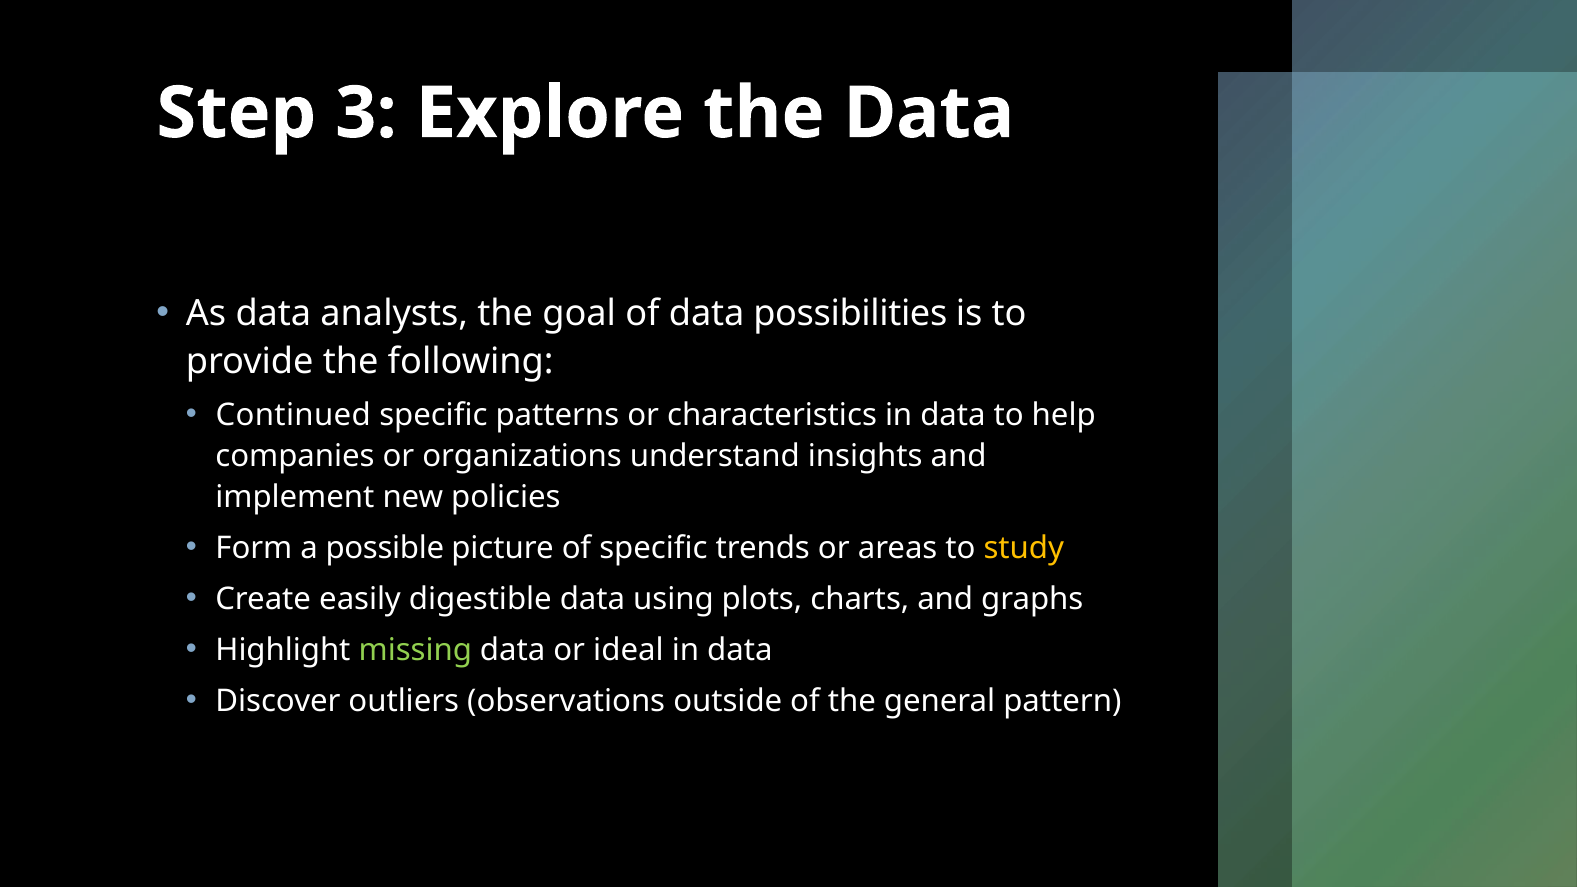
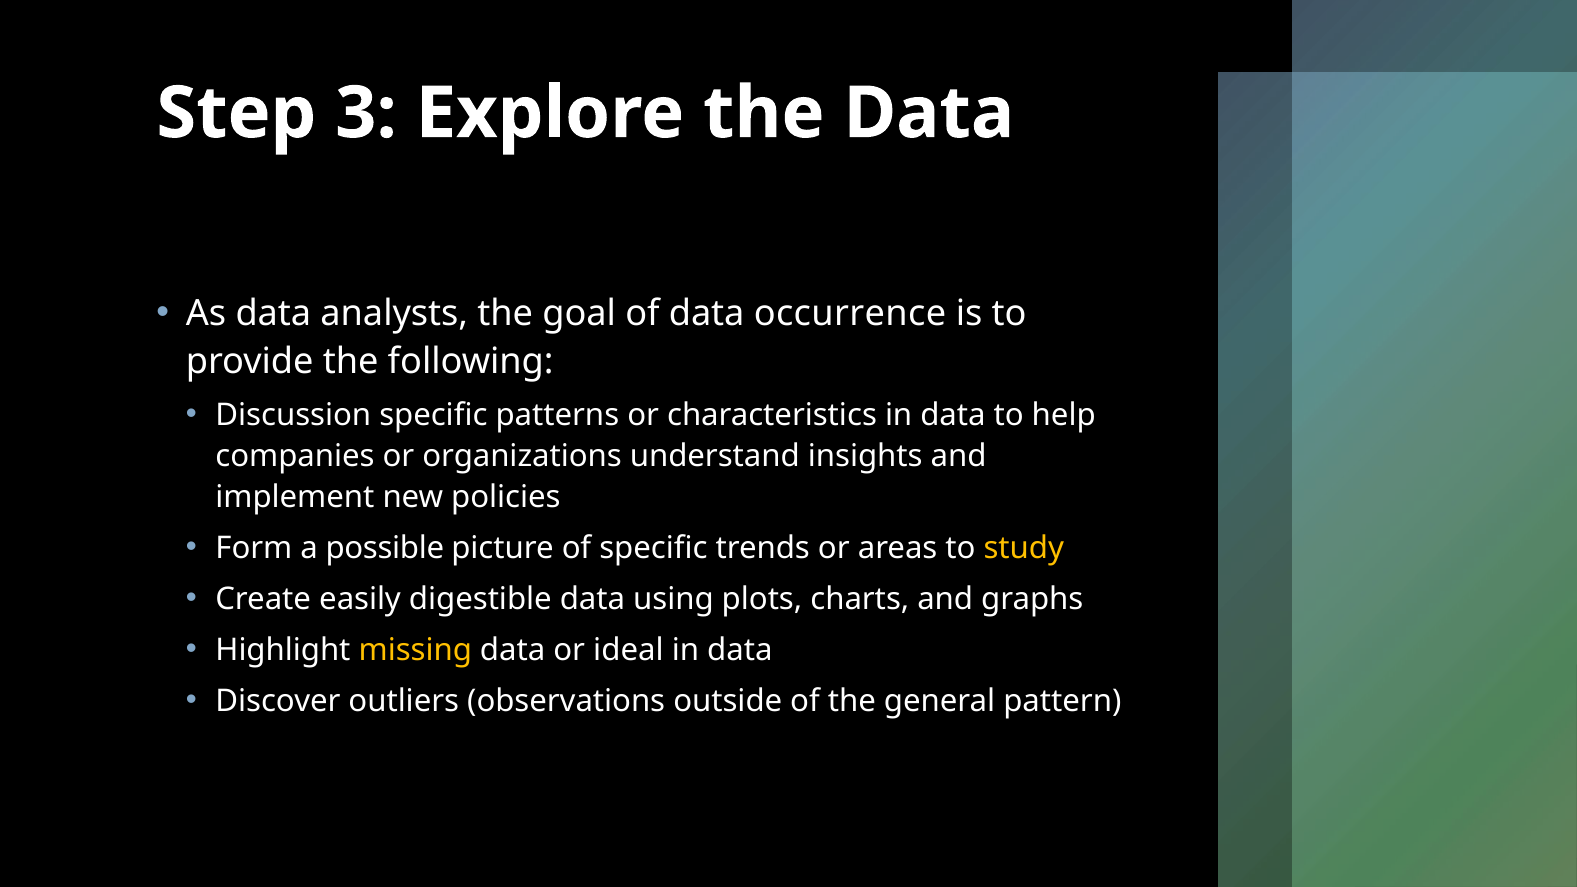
possibilities: possibilities -> occurrence
Continued: Continued -> Discussion
missing colour: light green -> yellow
